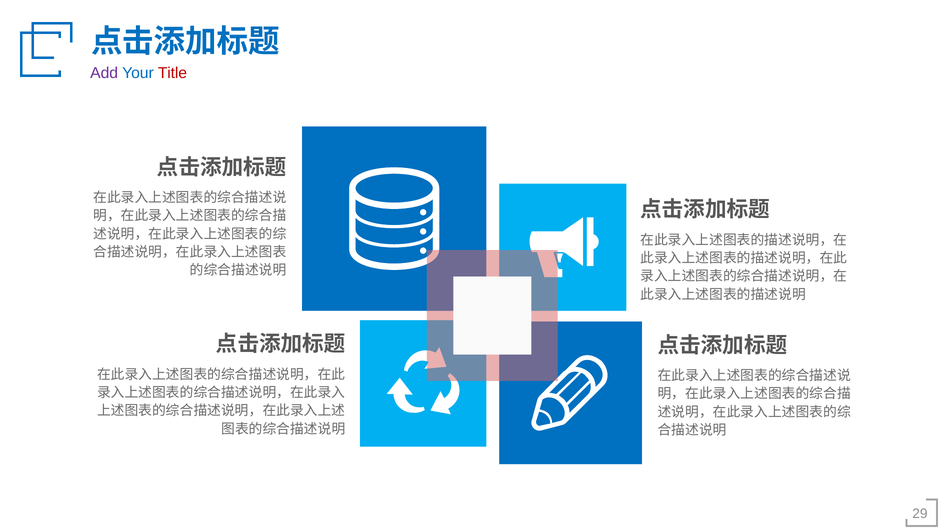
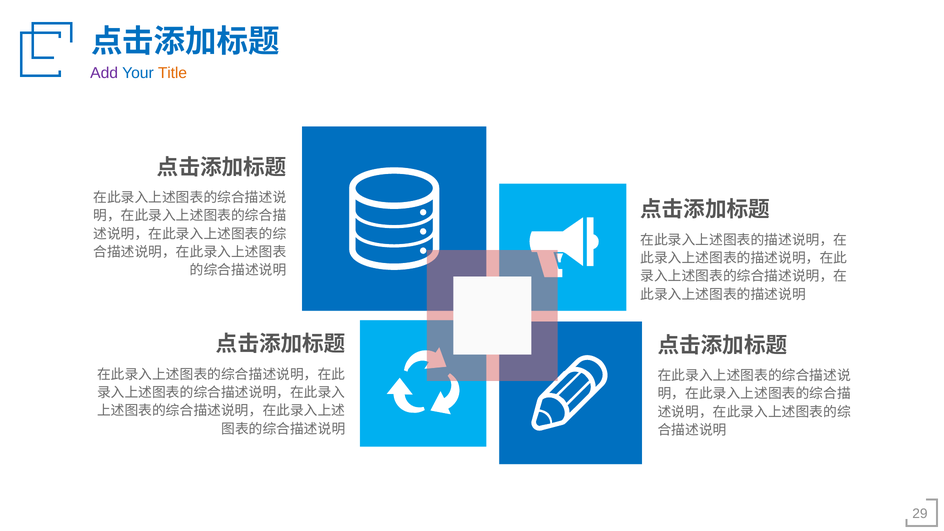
Title colour: red -> orange
